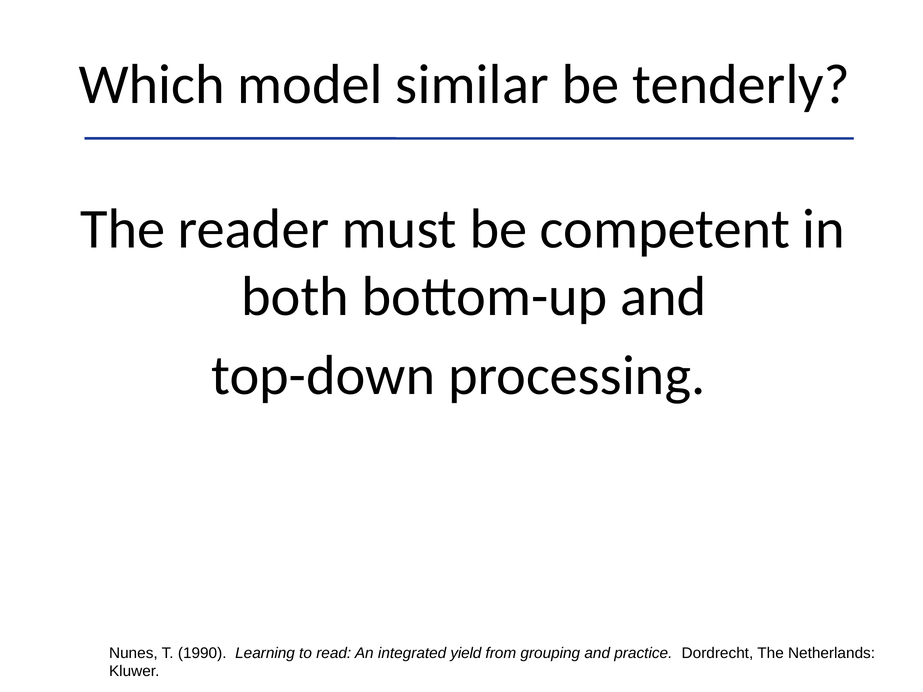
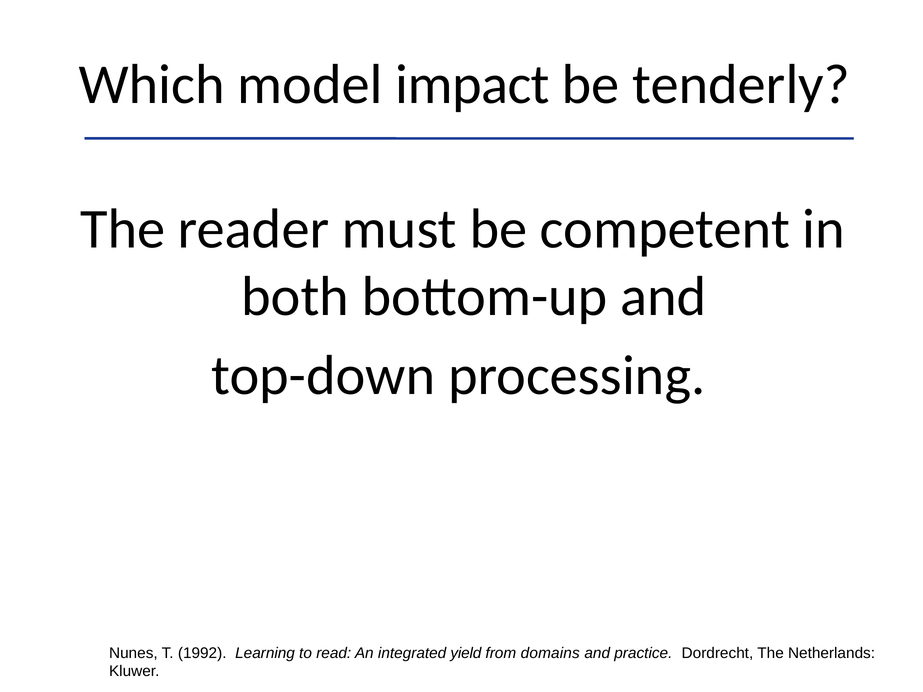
similar: similar -> impact
1990: 1990 -> 1992
grouping: grouping -> domains
